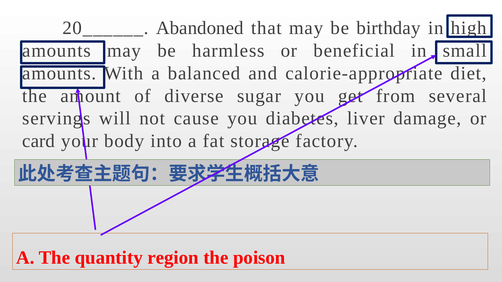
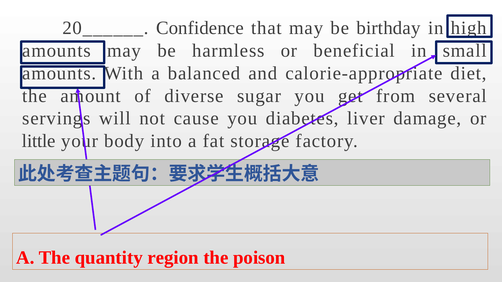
Abandoned: Abandoned -> Confidence
card: card -> little
